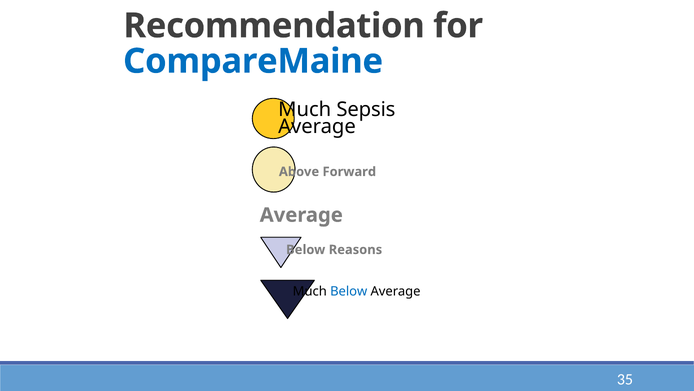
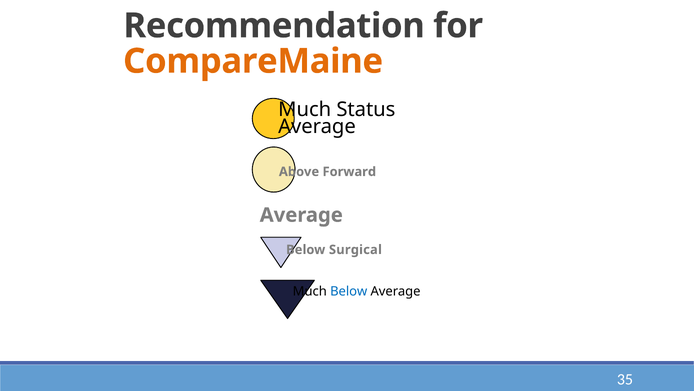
CompareMaine colour: blue -> orange
Sepsis: Sepsis -> Status
Reasons: Reasons -> Surgical
